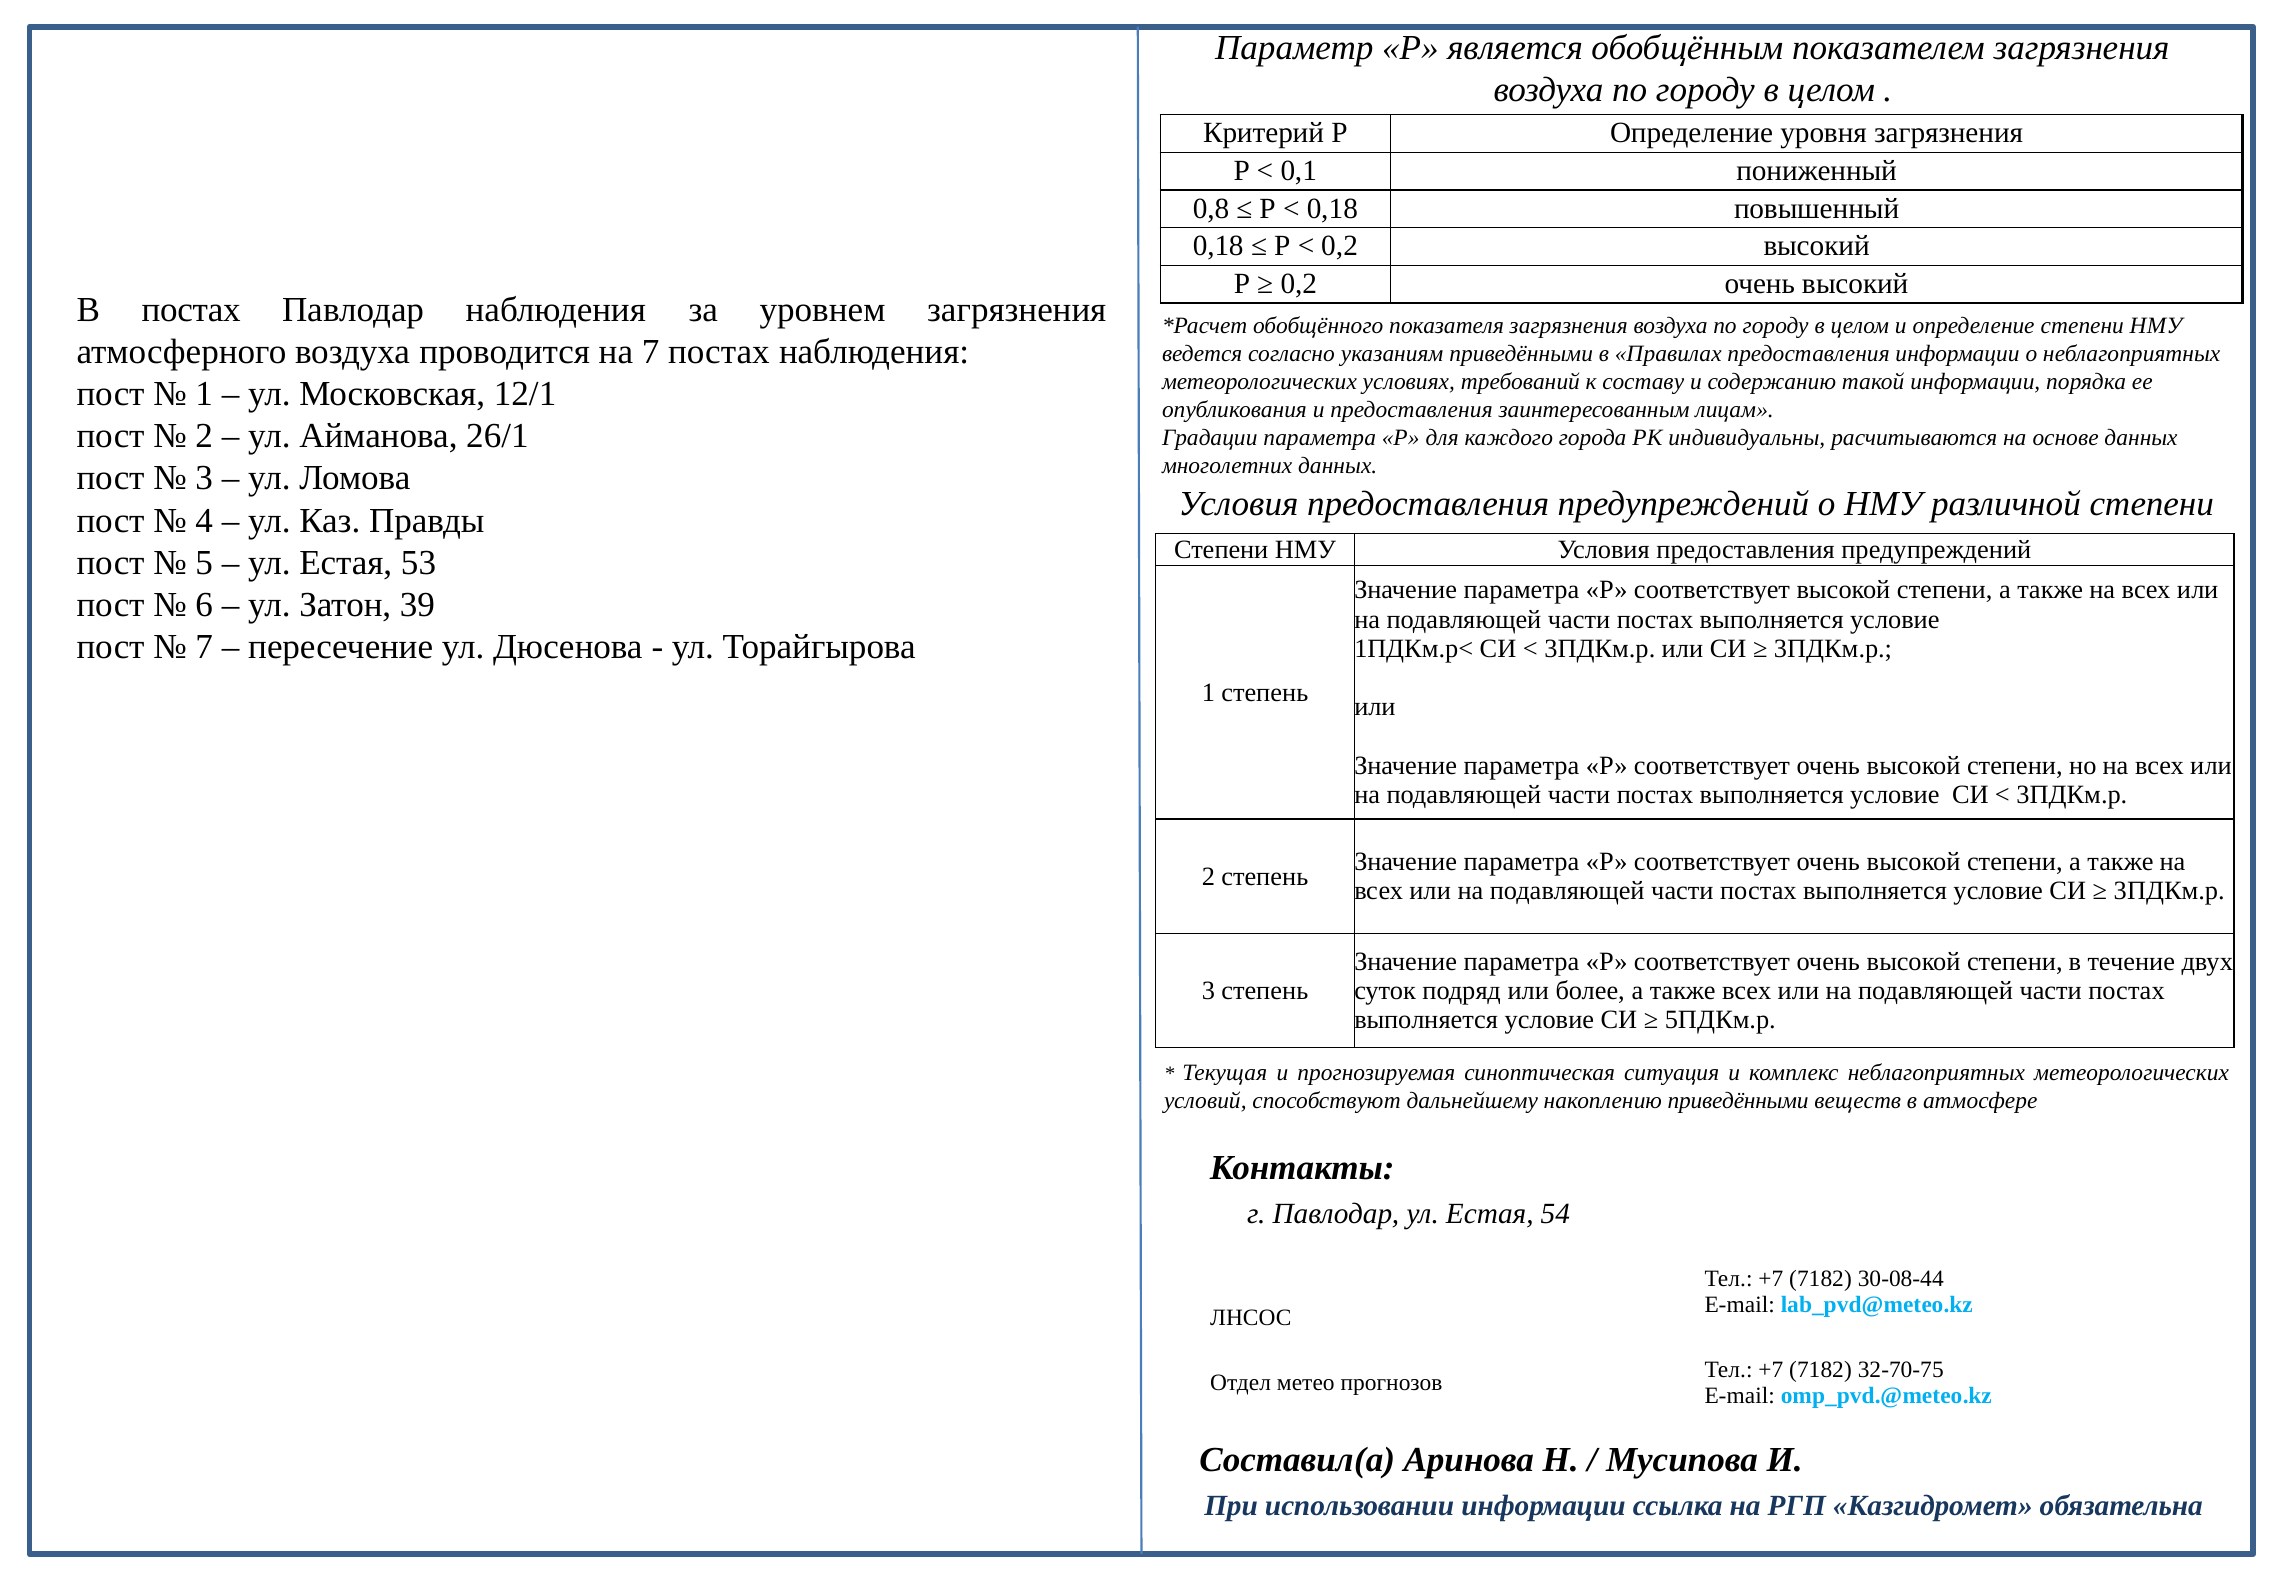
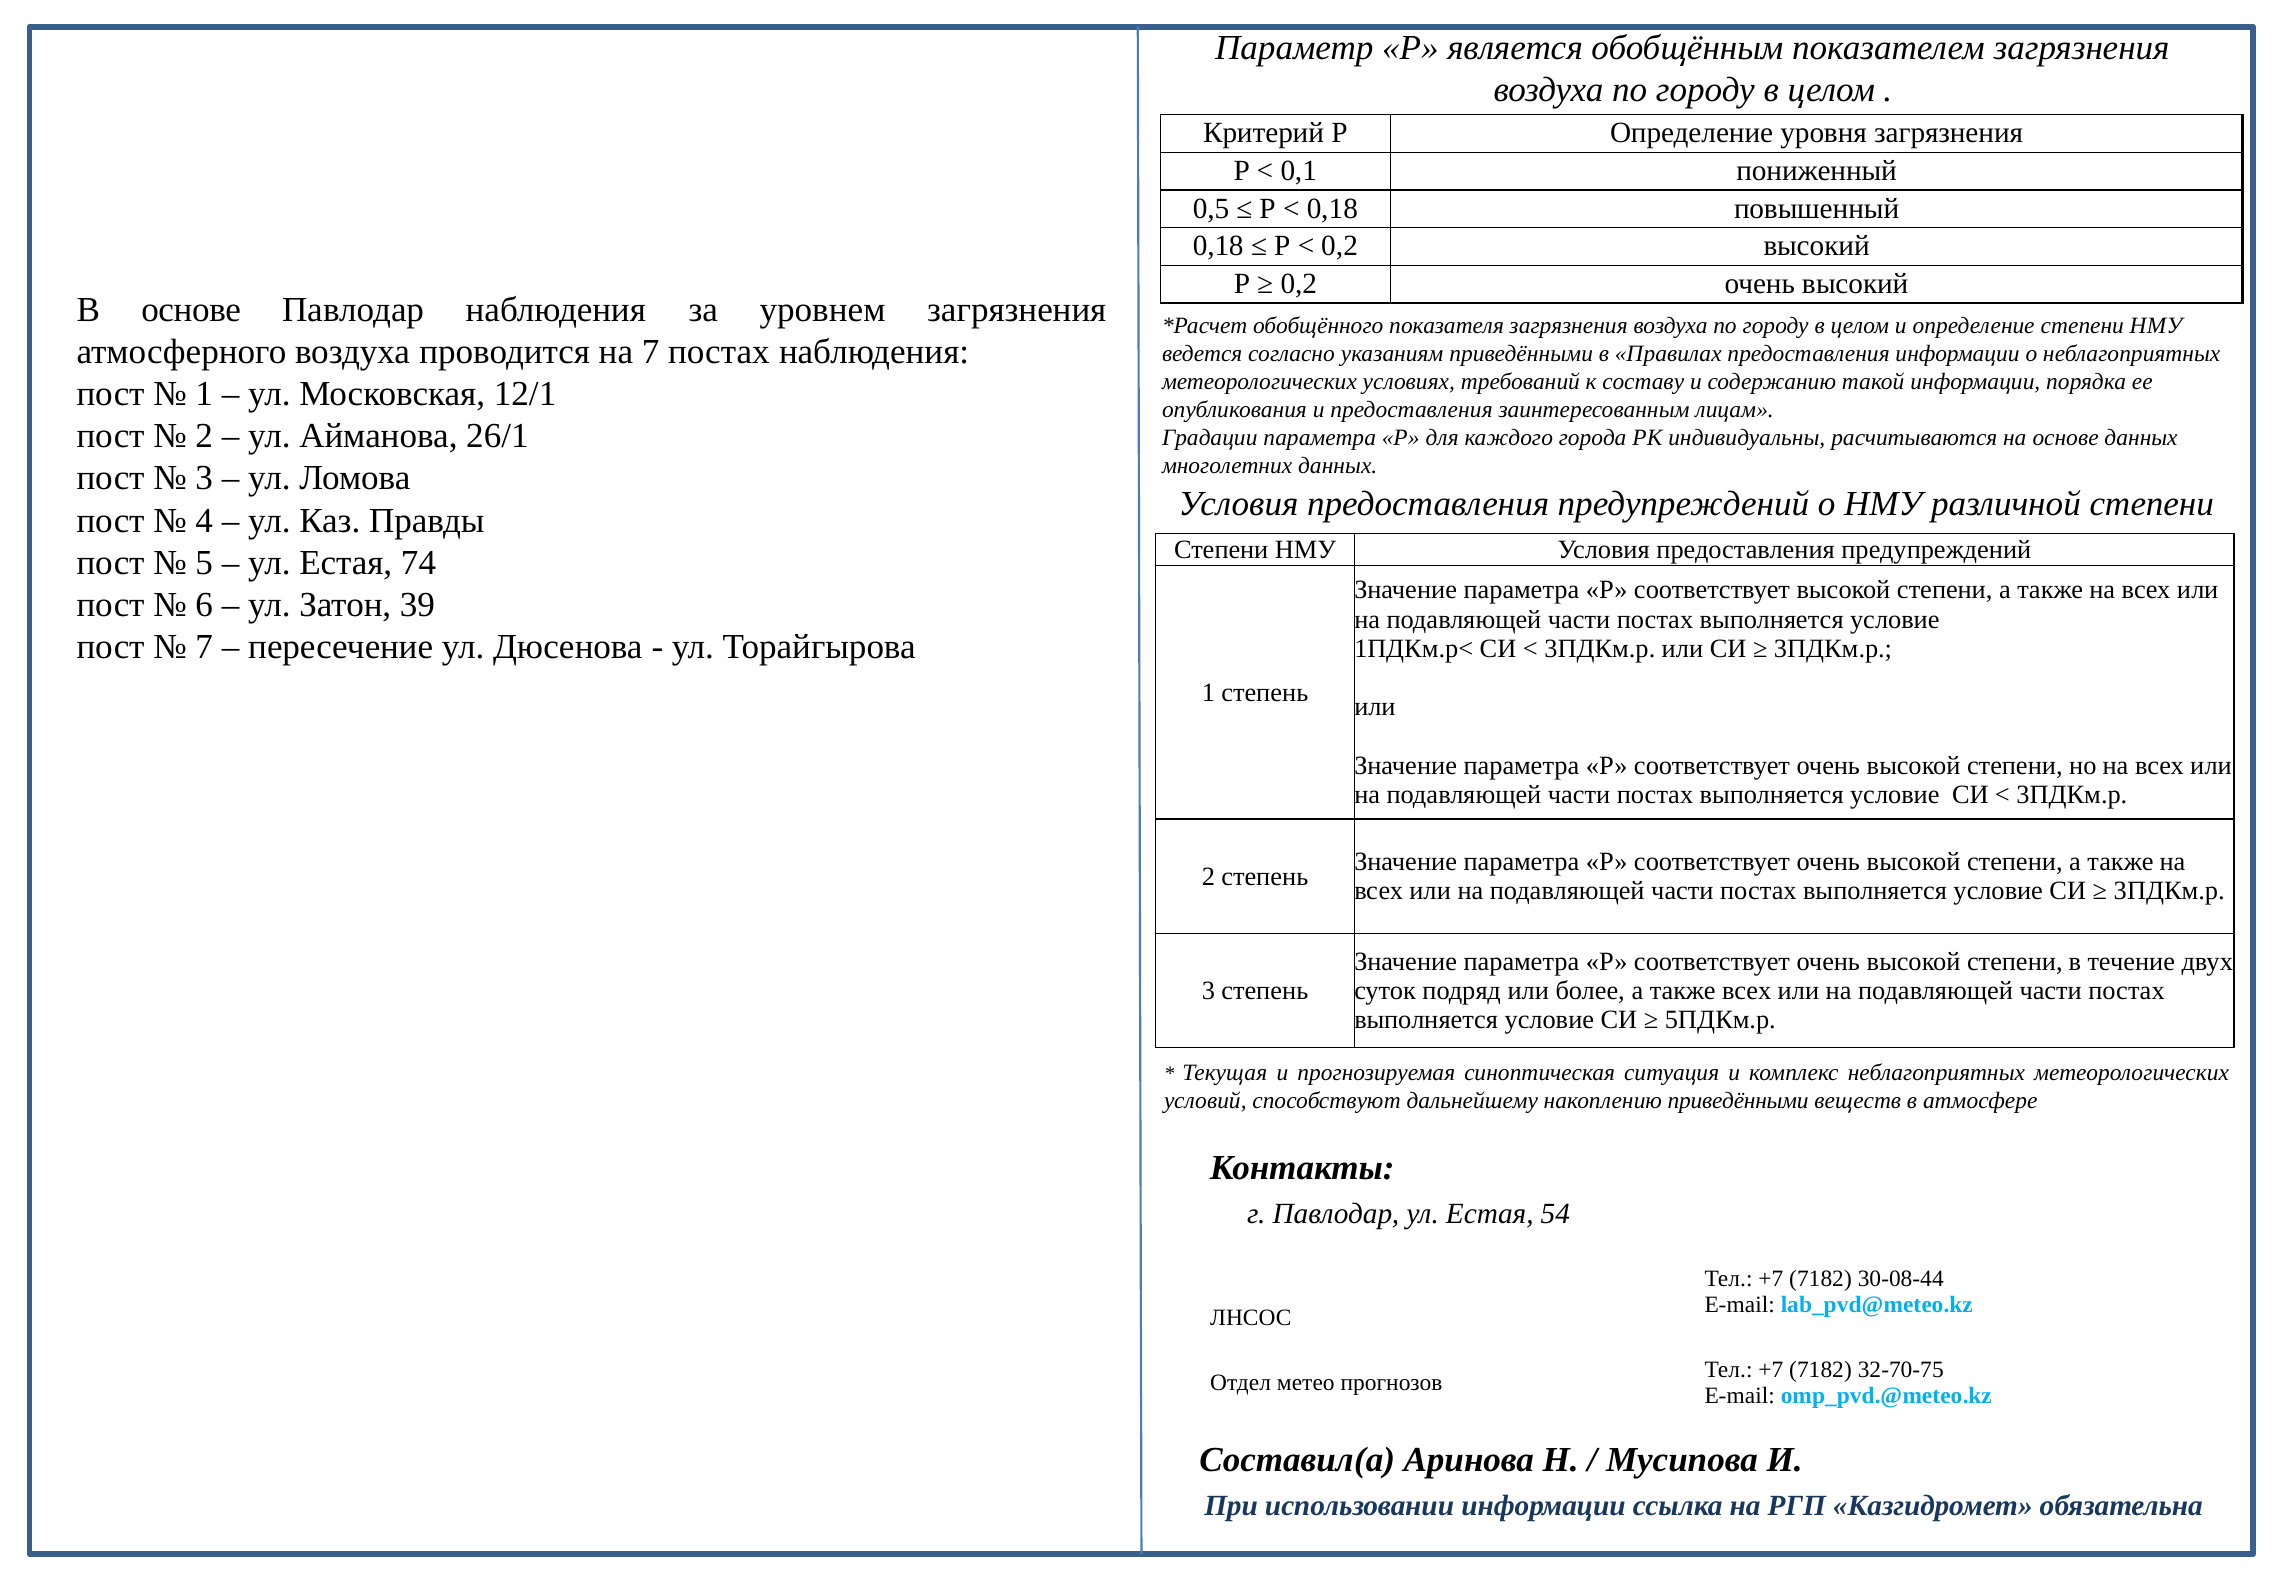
0,8: 0,8 -> 0,5
В постах: постах -> основе
53: 53 -> 74
